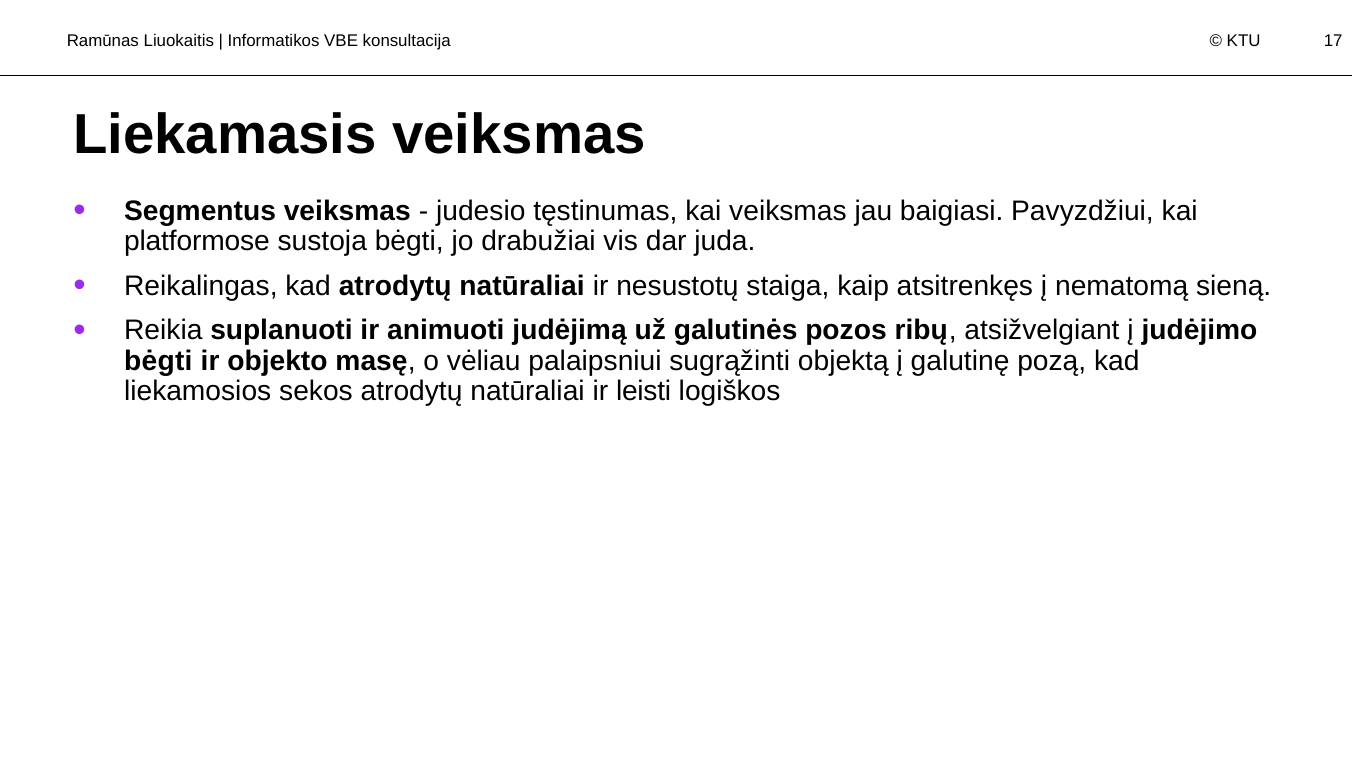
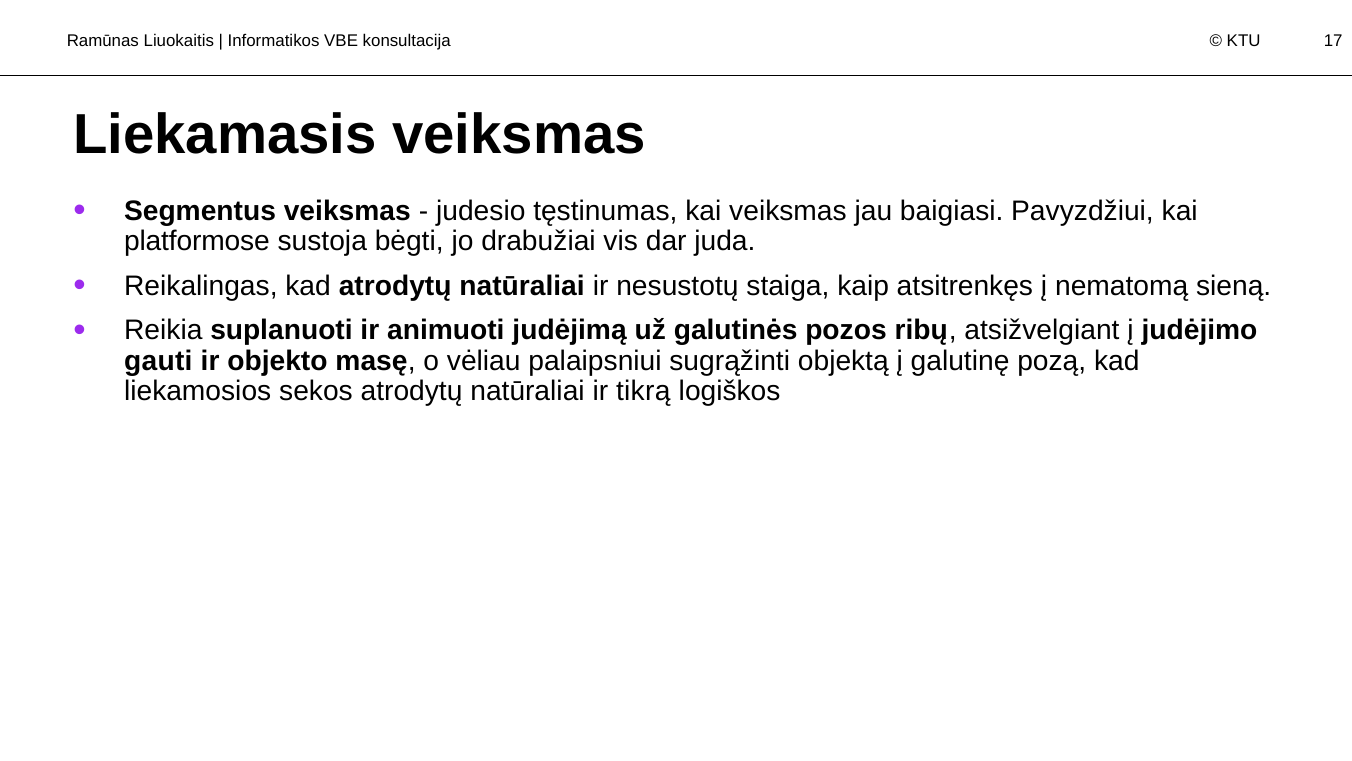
bėgti at (158, 361): bėgti -> gauti
leisti: leisti -> tikrą
